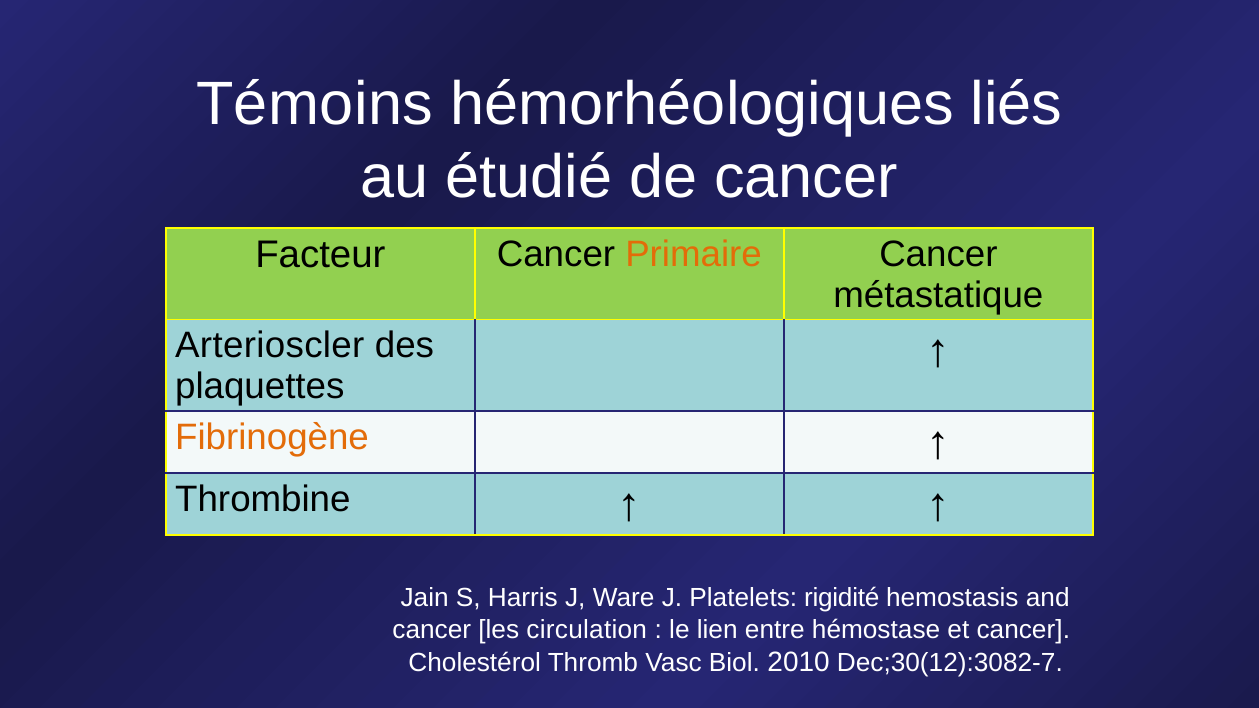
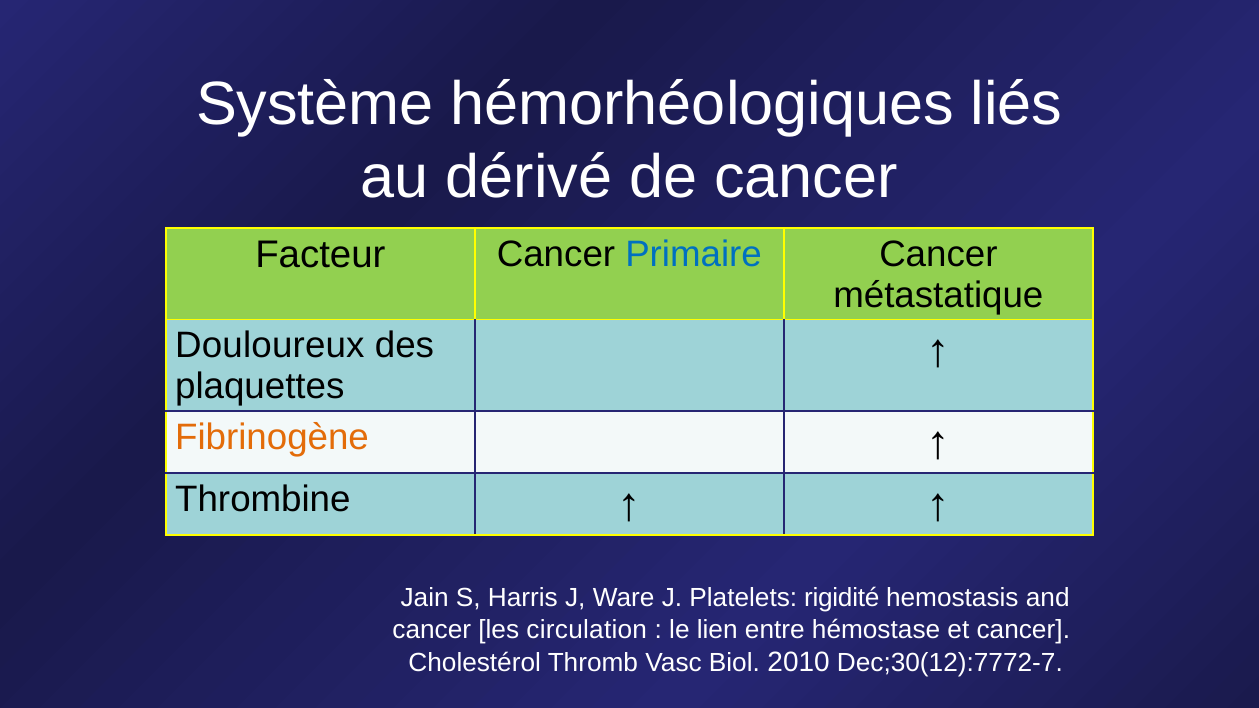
Témoins: Témoins -> Système
étudié: étudié -> dérivé
Primaire colour: orange -> blue
Arterioscler: Arterioscler -> Douloureux
Dec;30(12):3082-7: Dec;30(12):3082-7 -> Dec;30(12):7772-7
